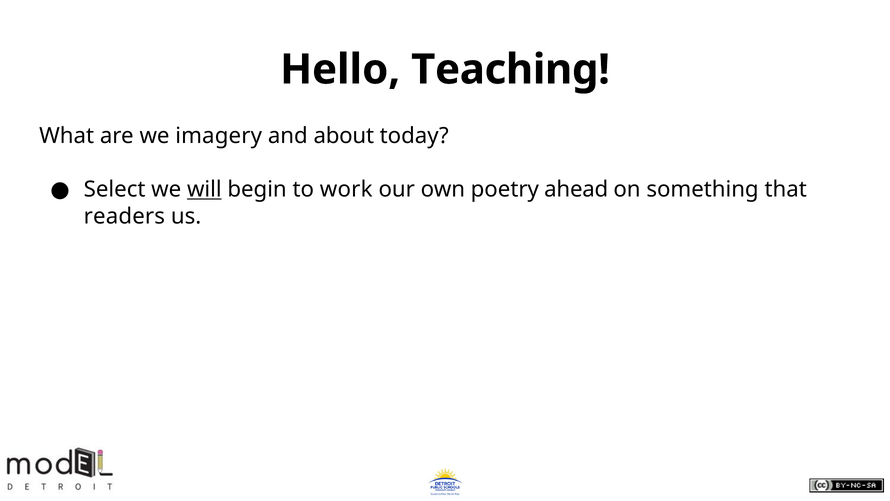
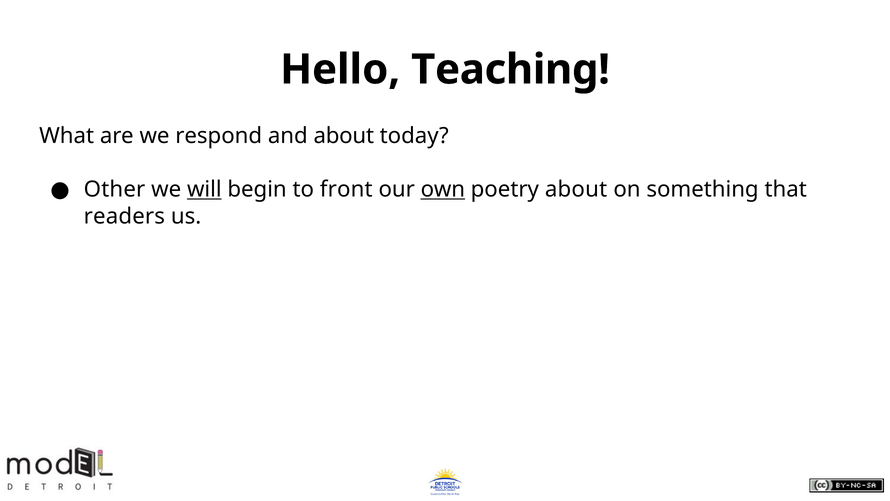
imagery: imagery -> respond
Select: Select -> Other
work: work -> front
own underline: none -> present
poetry ahead: ahead -> about
